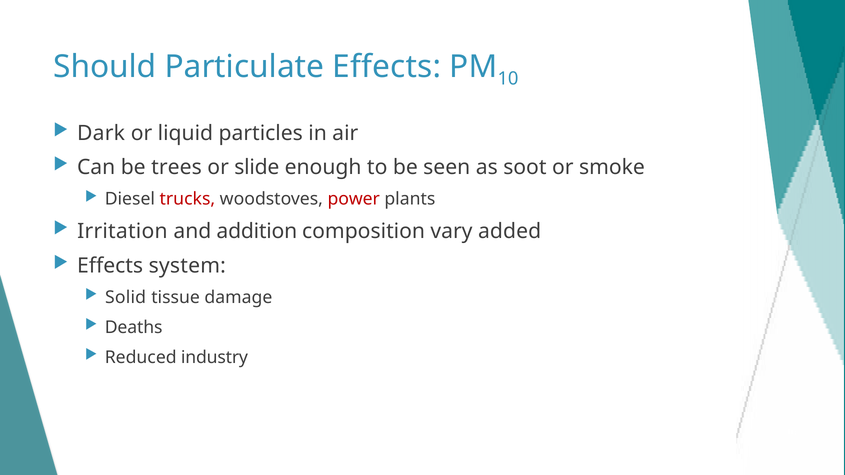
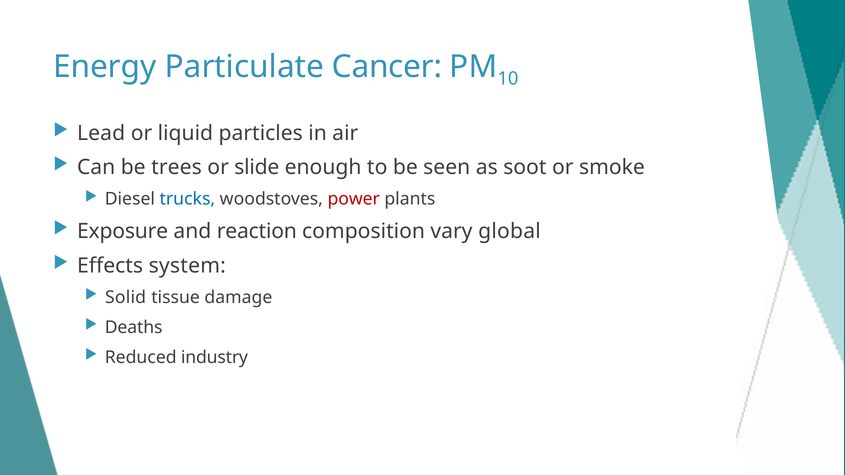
Should: Should -> Energy
Particulate Effects: Effects -> Cancer
Dark: Dark -> Lead
trucks colour: red -> blue
Irritation: Irritation -> Exposure
addition: addition -> reaction
added: added -> global
